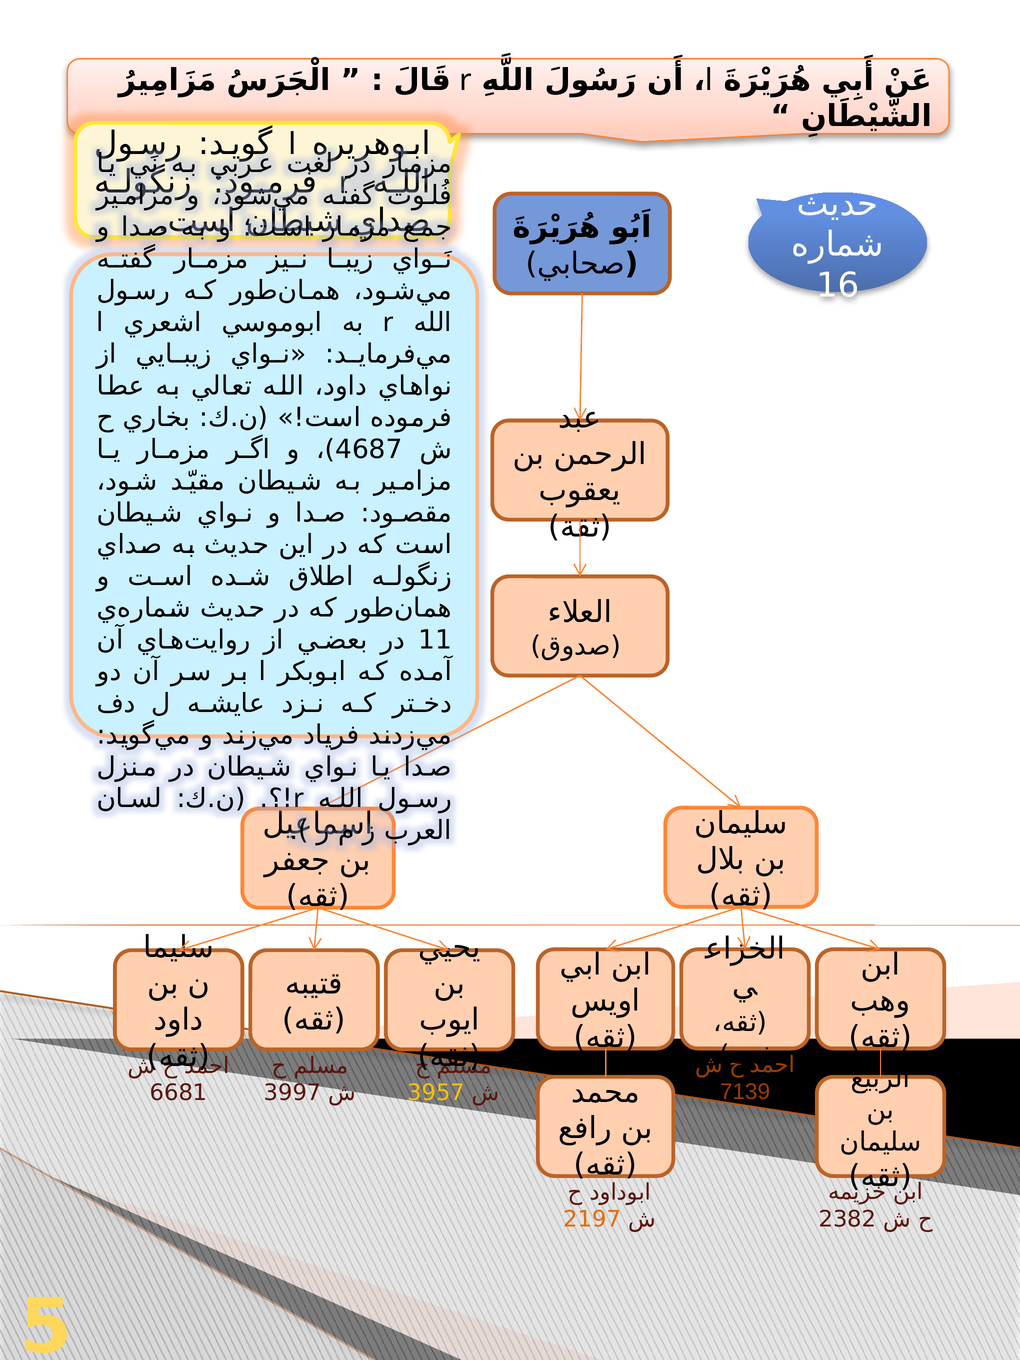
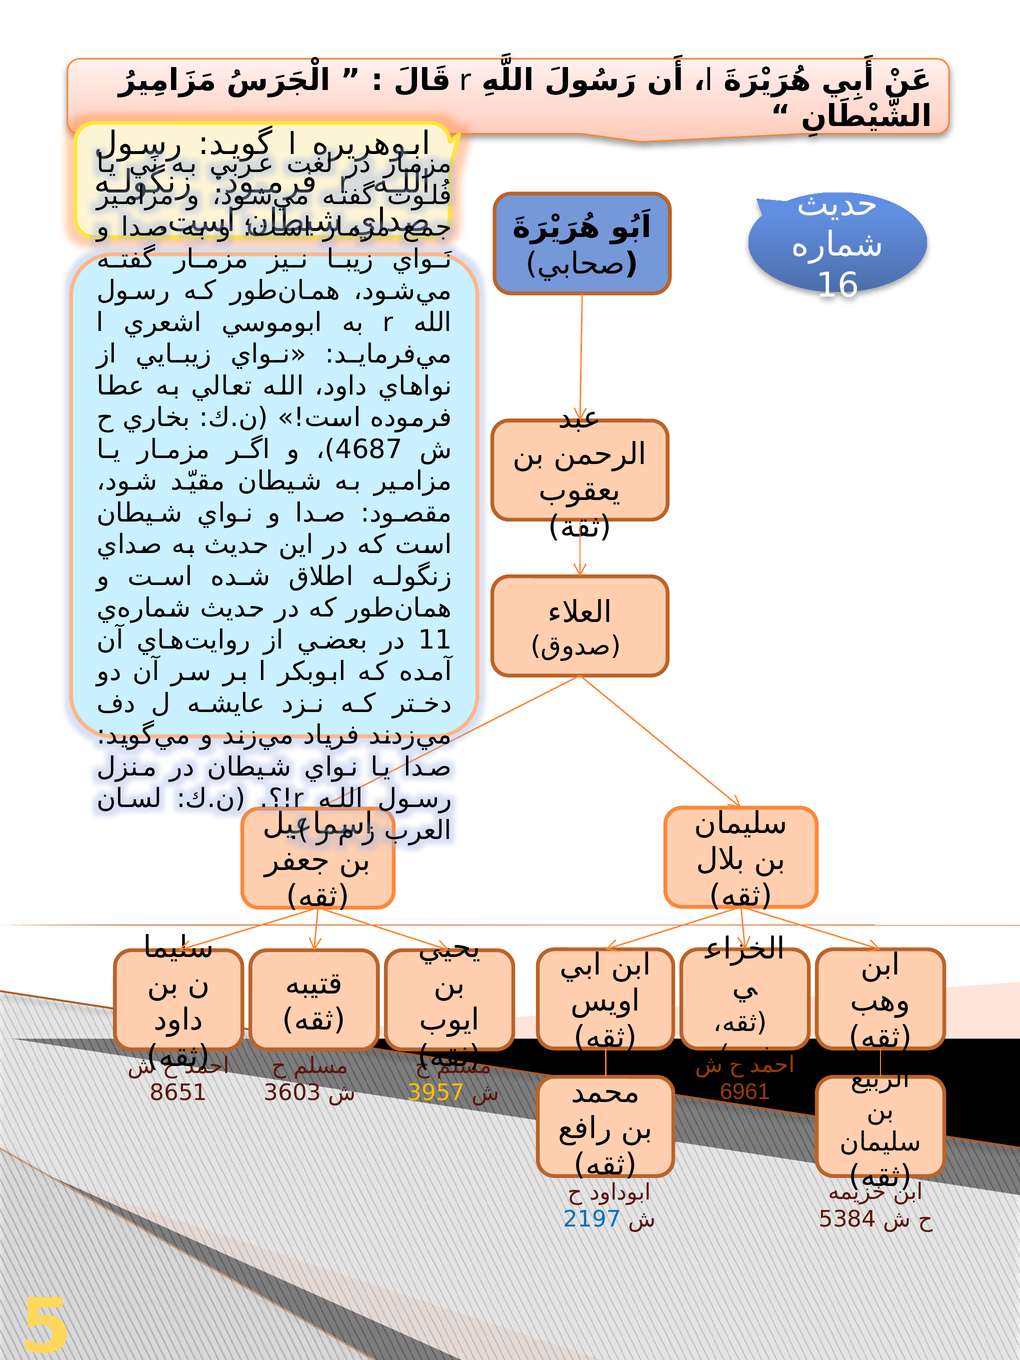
7139: 7139 -> 6961
6681: 6681 -> 8651
3997: 3997 -> 3603
2382: 2382 -> 5384
2197 colour: orange -> blue
